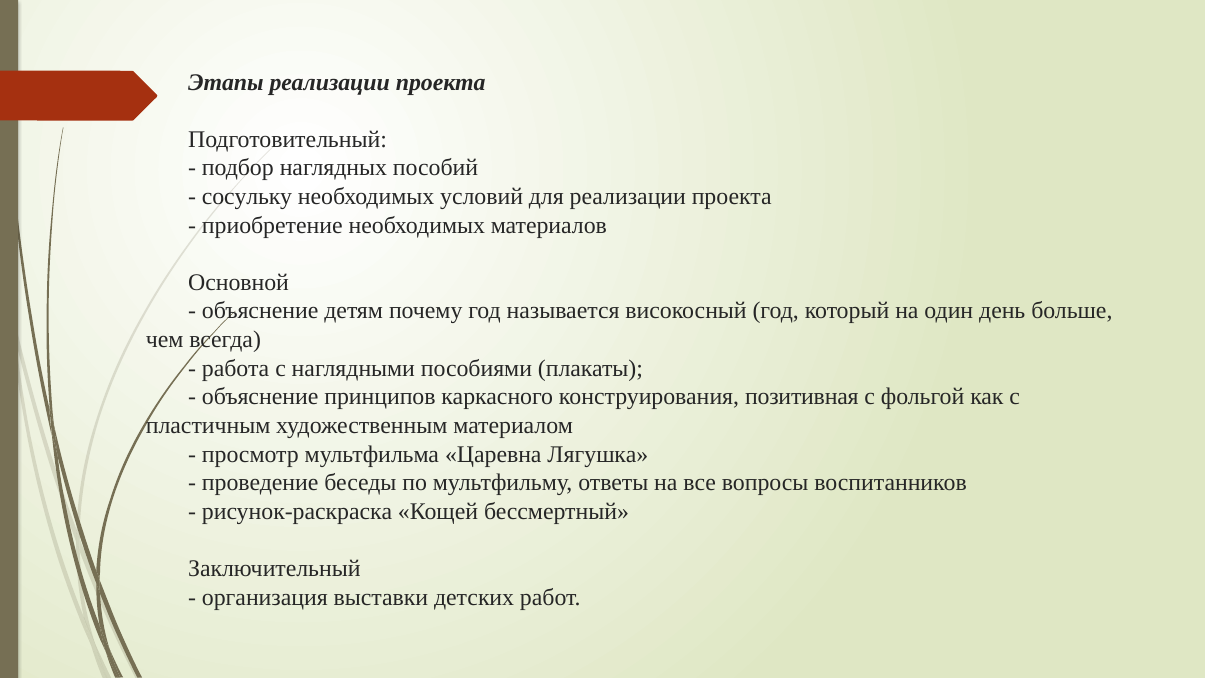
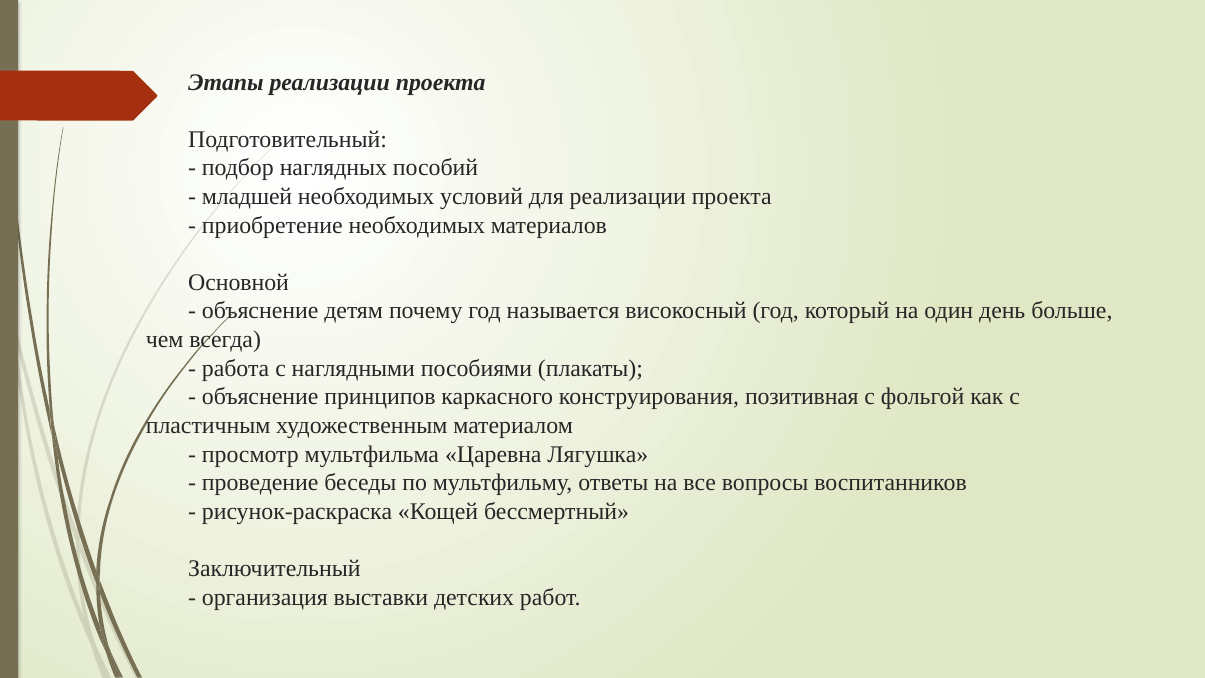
сосульку: сосульку -> младшей
